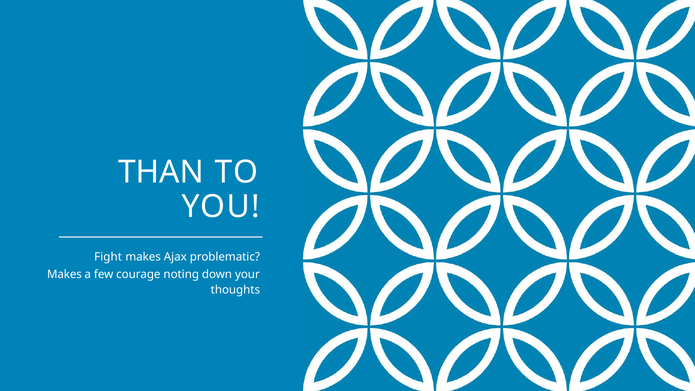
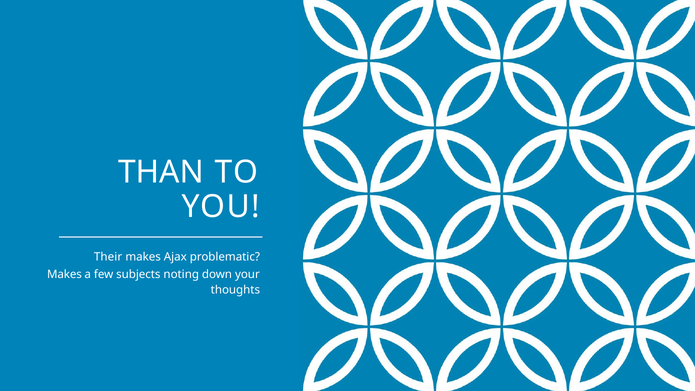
Fight: Fight -> Their
courage: courage -> subjects
